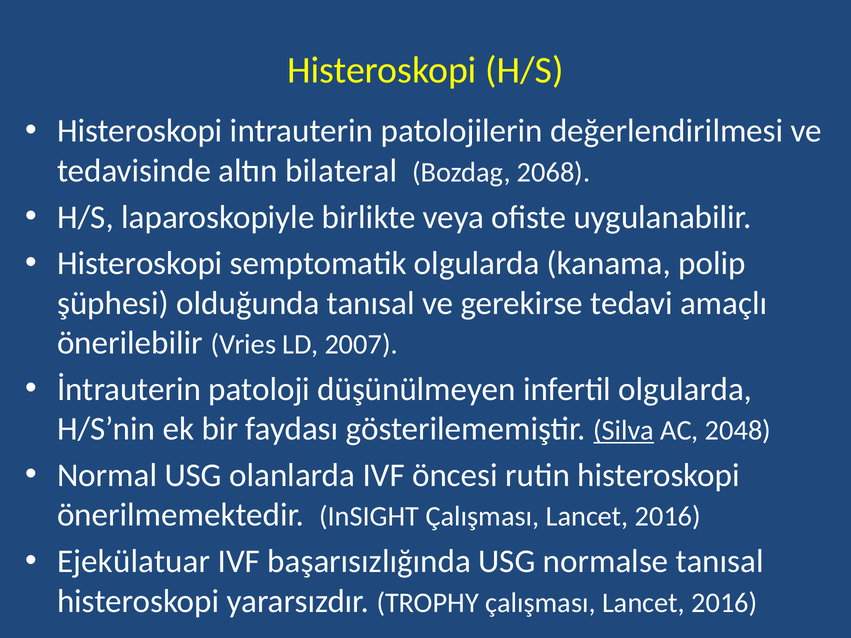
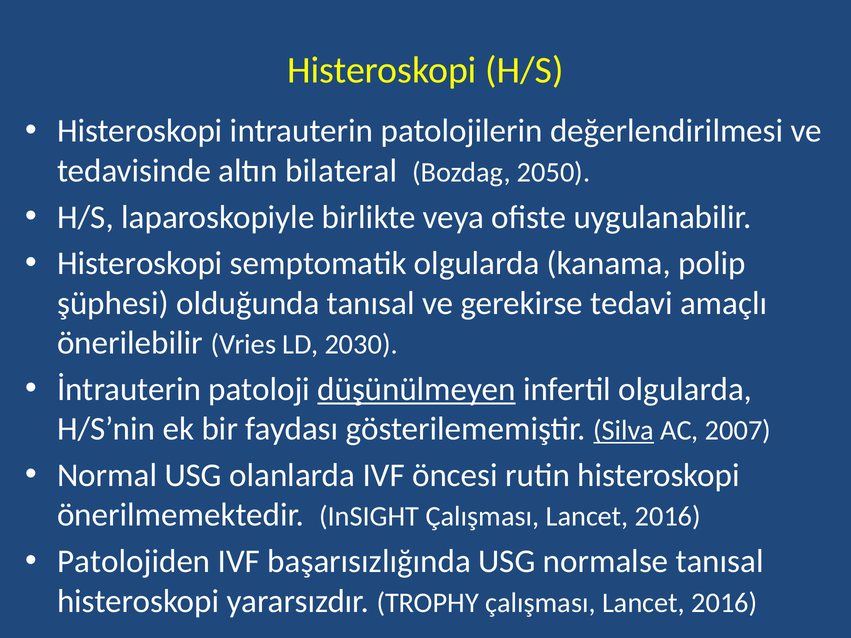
2068: 2068 -> 2050
2007: 2007 -> 2030
düşünülmeyen underline: none -> present
2048: 2048 -> 2007
Ejekülatuar: Ejekülatuar -> Patolojiden
